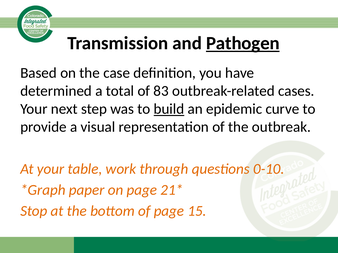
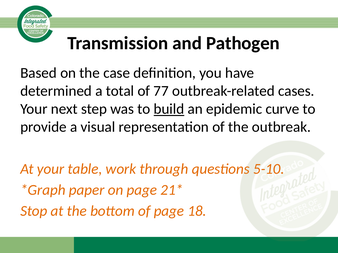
Pathogen underline: present -> none
83: 83 -> 77
0-10: 0-10 -> 5-10
15: 15 -> 18
